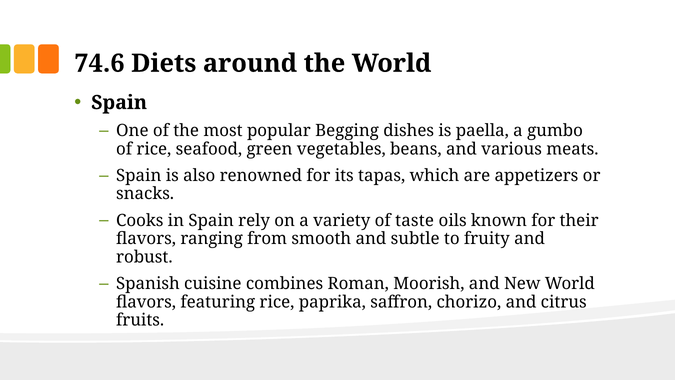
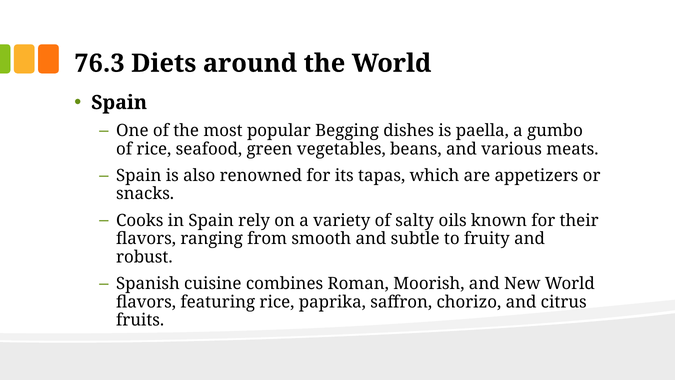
74.6: 74.6 -> 76.3
taste: taste -> salty
